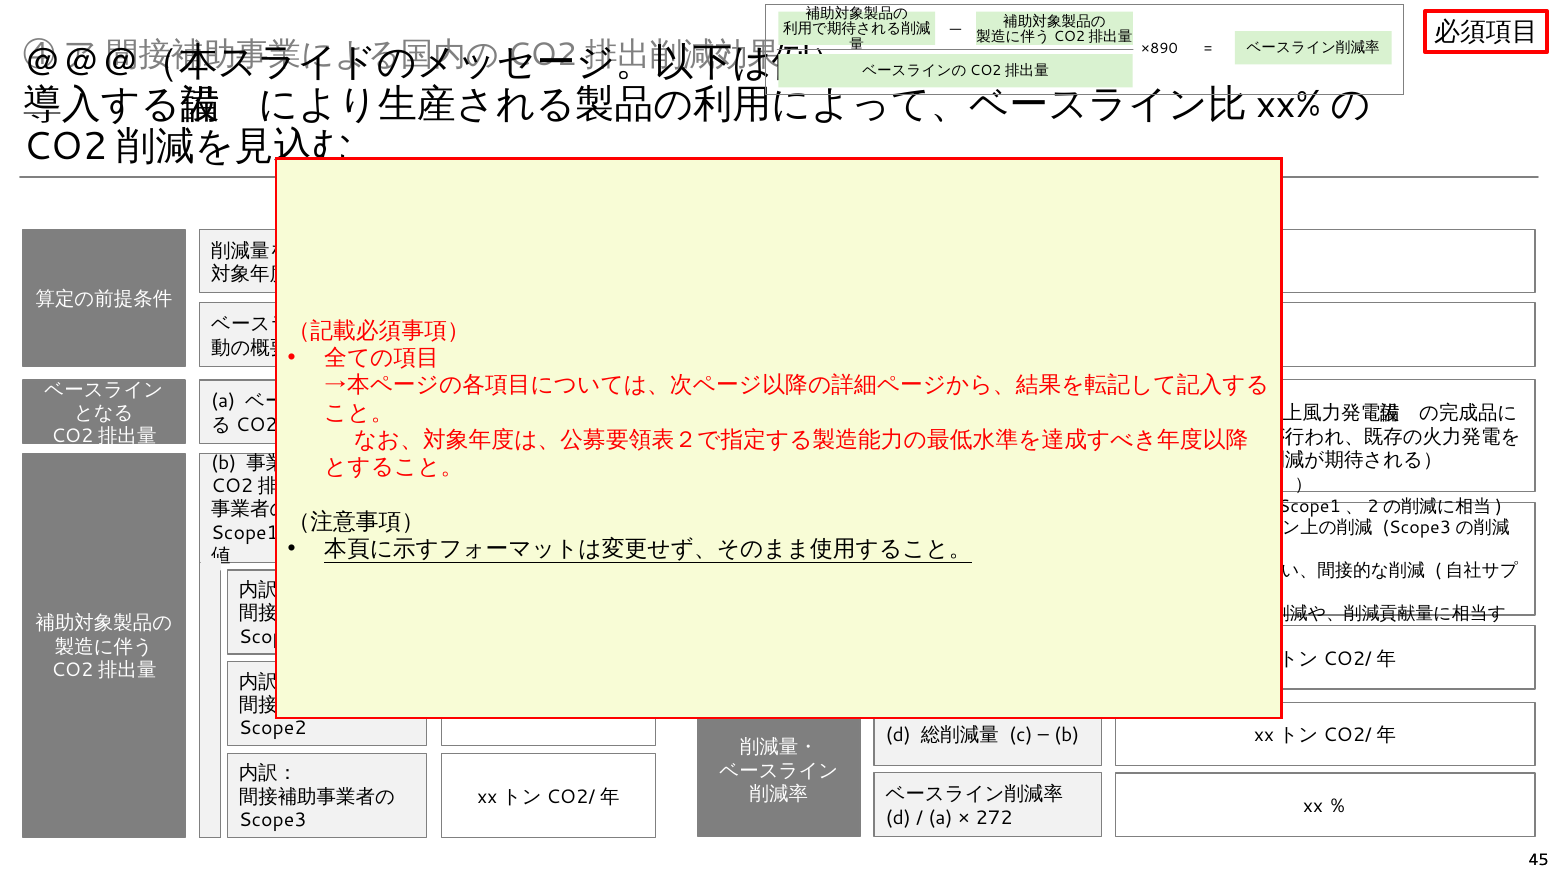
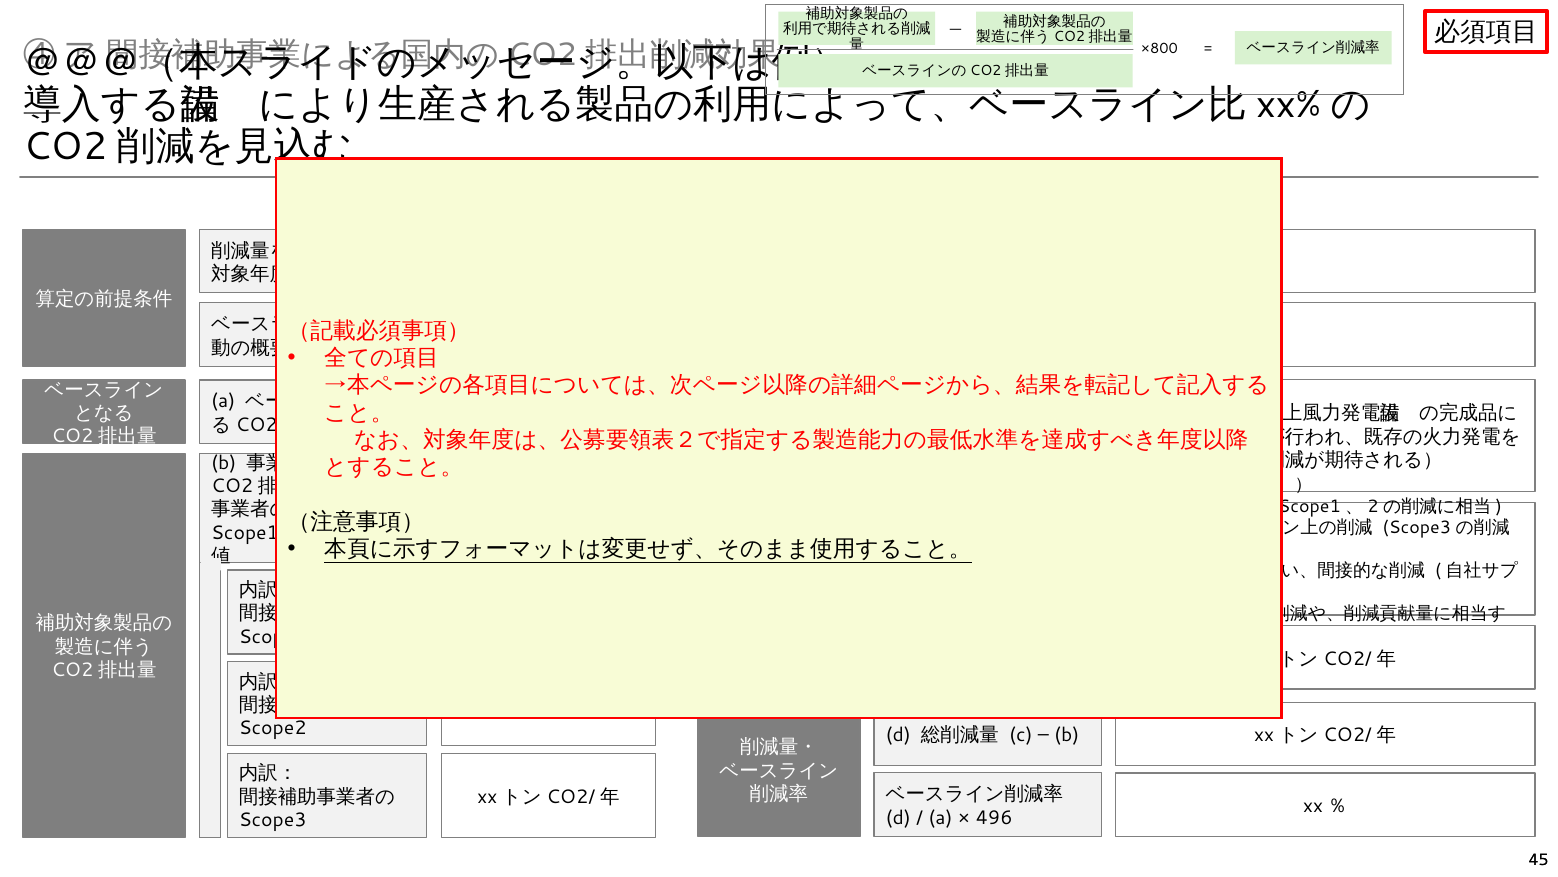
×890: ×890 -> ×800
272: 272 -> 496
